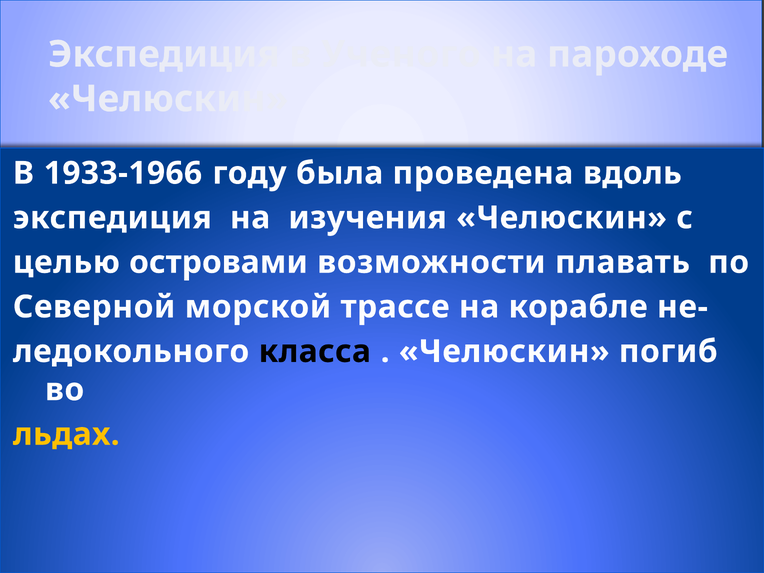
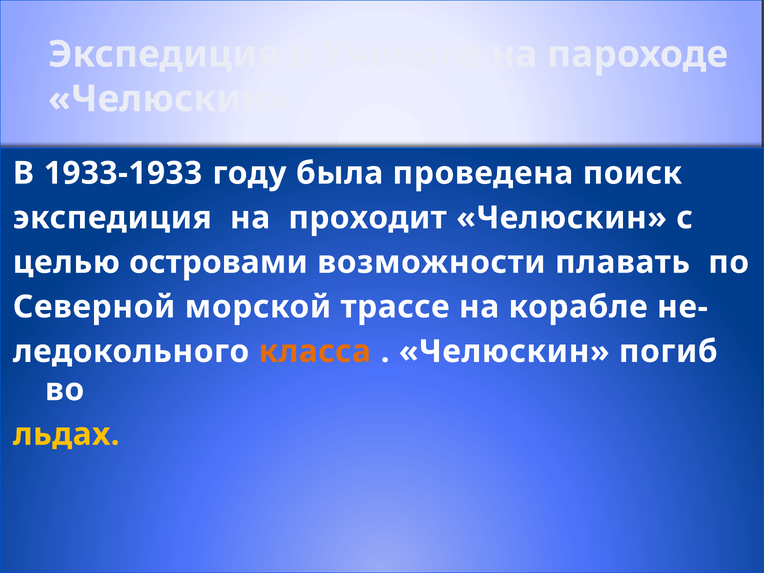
1933-1966: 1933-1966 -> 1933-1933
вдоль: вдоль -> поиск
изучения: изучения -> проходит
класса colour: black -> orange
